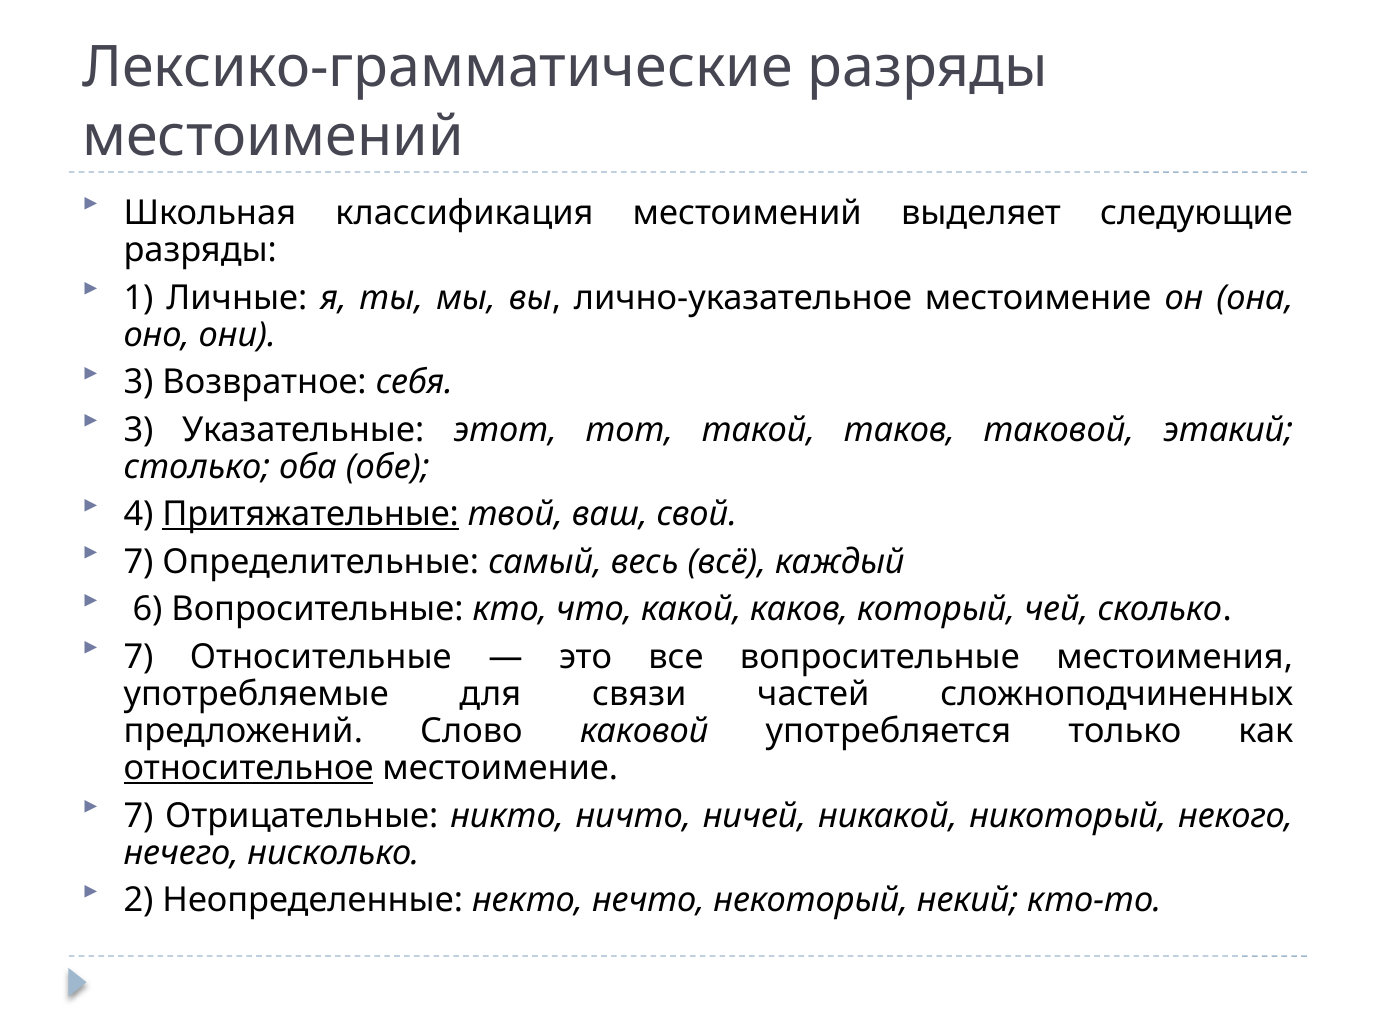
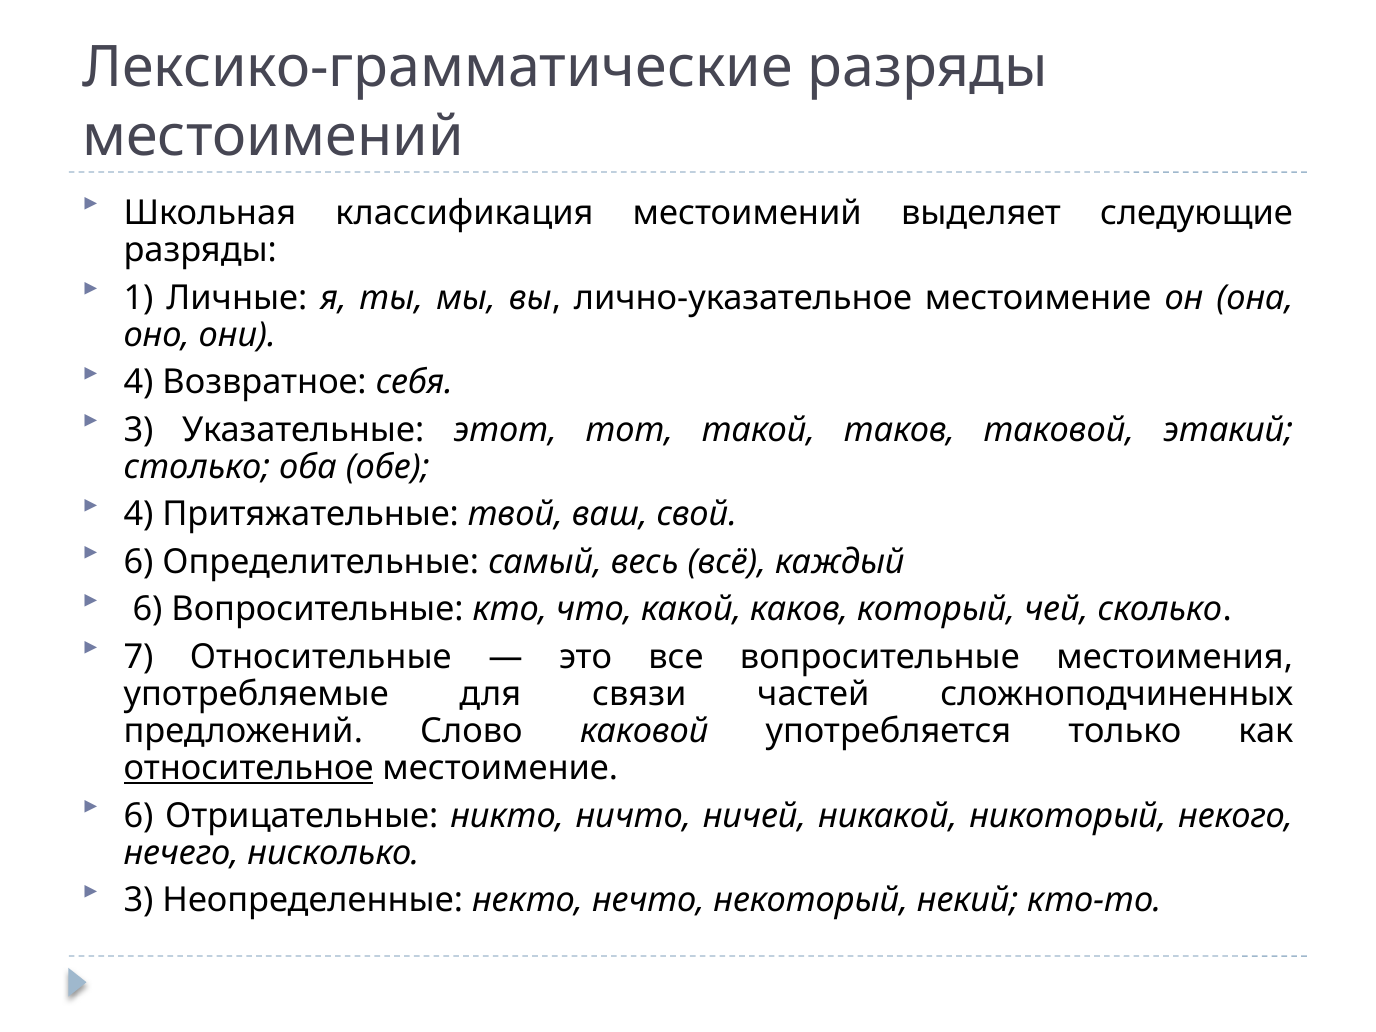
3 at (139, 383): 3 -> 4
Притяжательные underline: present -> none
7 at (139, 562): 7 -> 6
7 at (139, 816): 7 -> 6
2 at (139, 901): 2 -> 3
